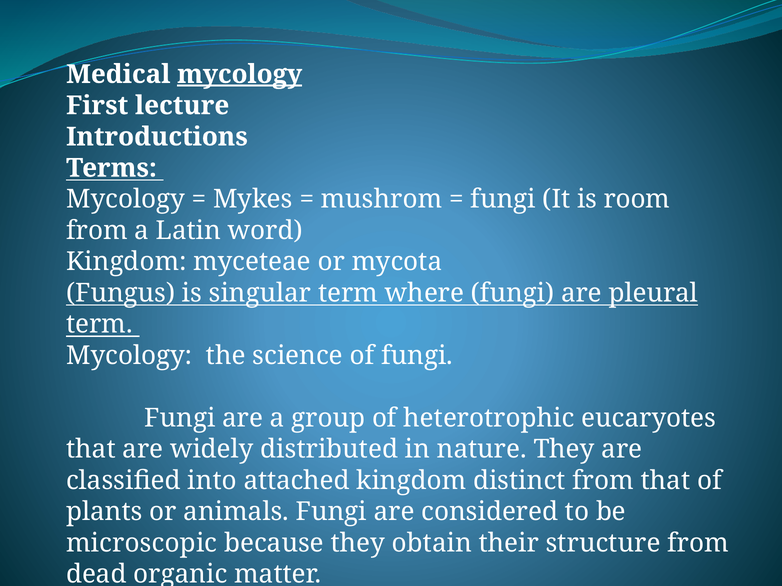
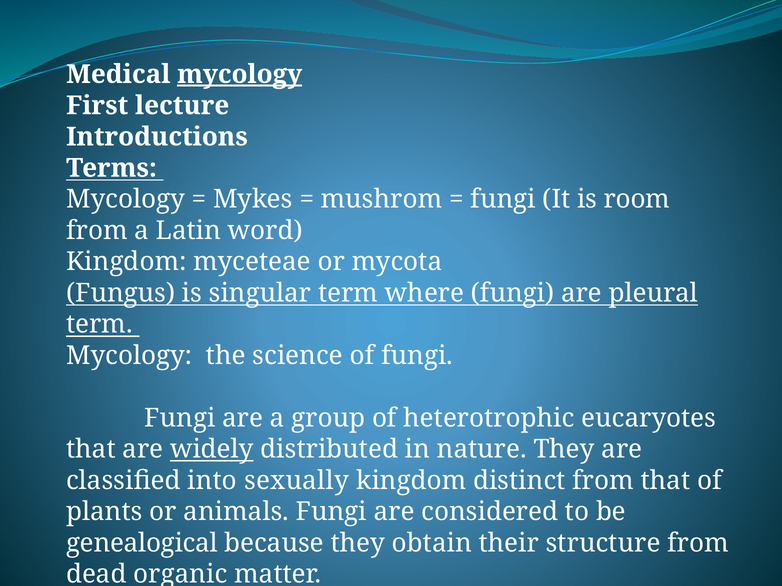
widely underline: none -> present
attached: attached -> sexually
microscopic: microscopic -> genealogical
